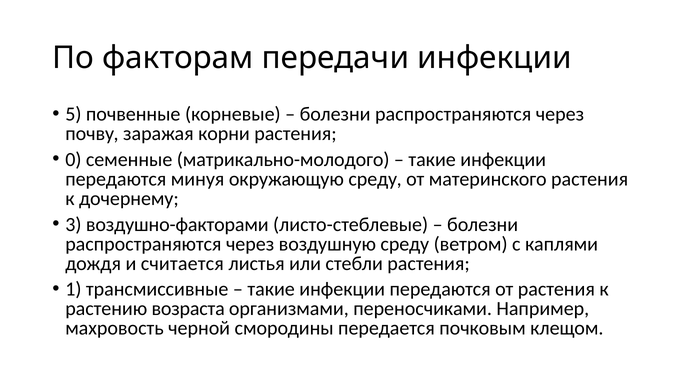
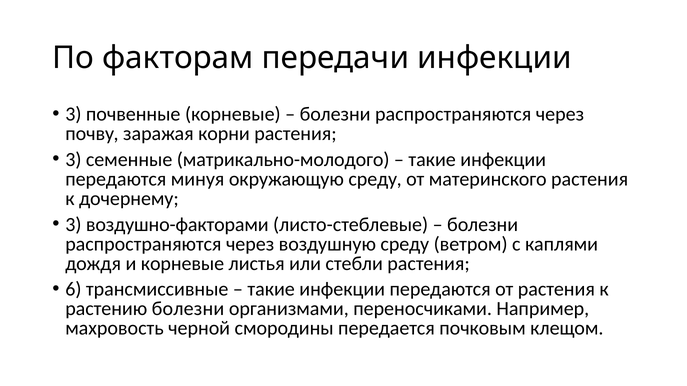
5 at (73, 114): 5 -> 3
0 at (73, 160): 0 -> 3
и считается: считается -> корневые
1: 1 -> 6
растению возраста: возраста -> болезни
